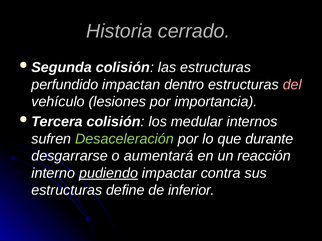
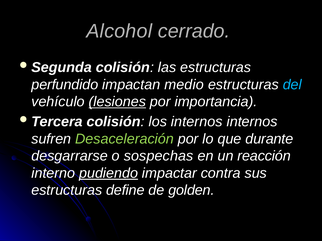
Historia: Historia -> Alcohol
dentro: dentro -> medio
del colour: pink -> light blue
lesiones underline: none -> present
los medular: medular -> internos
aumentará: aumentará -> sospechas
inferior: inferior -> golden
